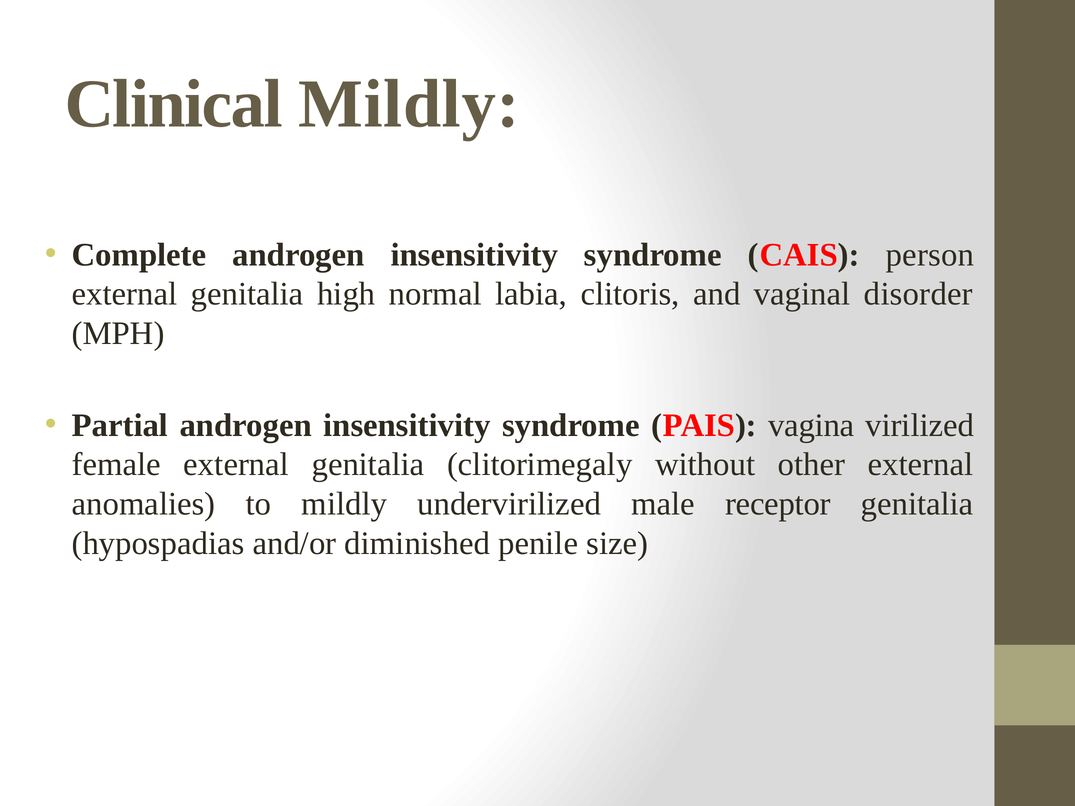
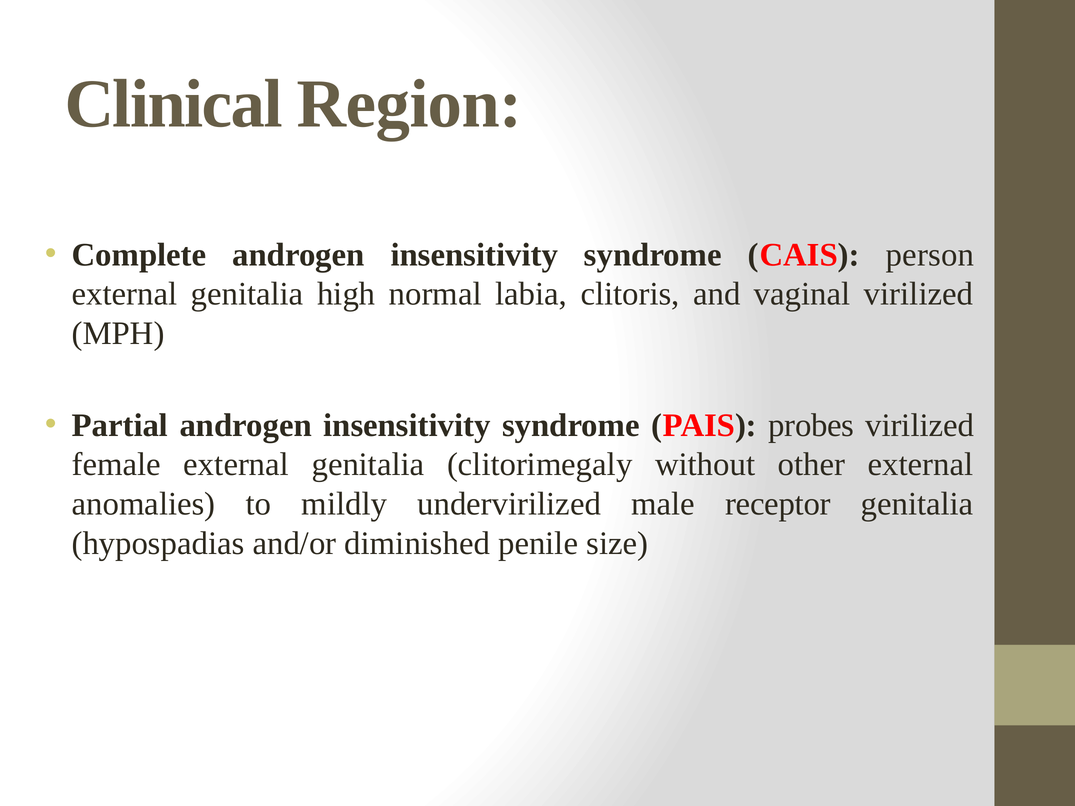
Clinical Mildly: Mildly -> Region
vaginal disorder: disorder -> virilized
vagina: vagina -> probes
